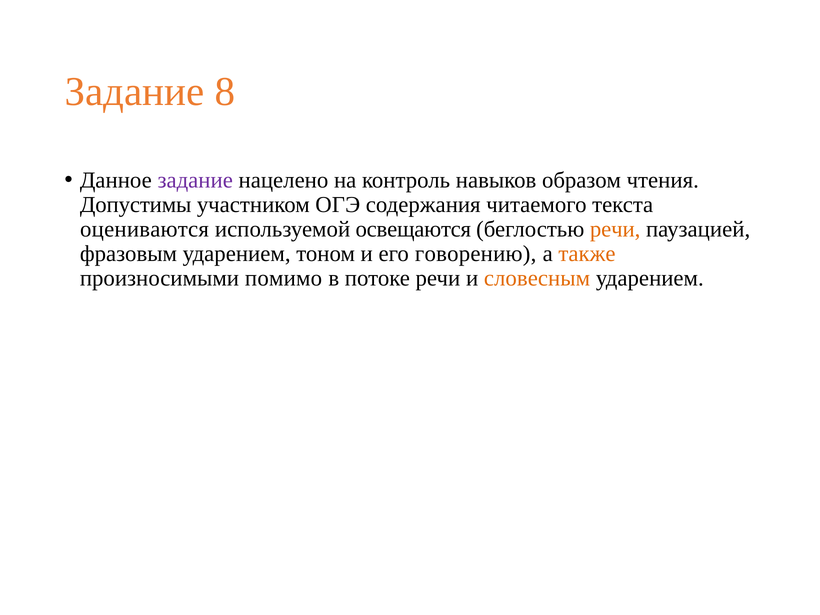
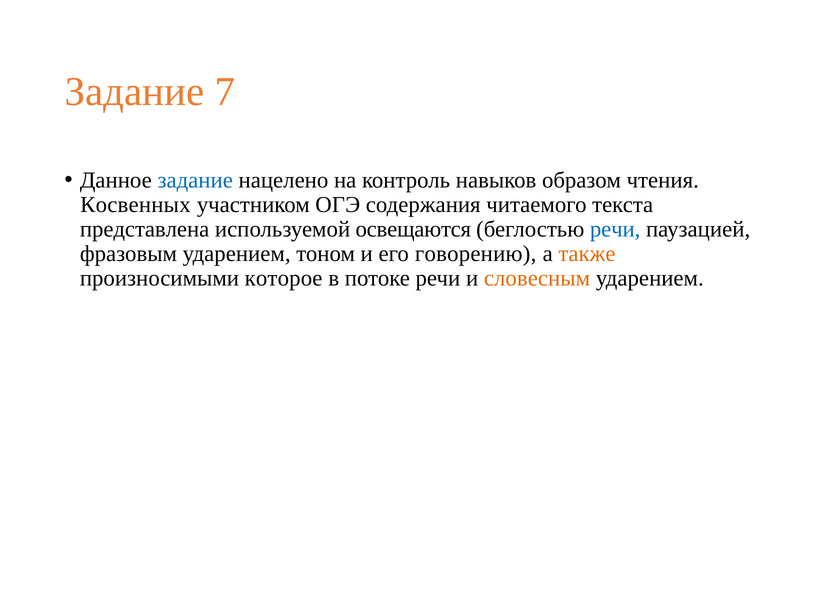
8: 8 -> 7
задание at (195, 180) colour: purple -> blue
Допустимы: Допустимы -> Косвенных
оцениваются: оцениваются -> представлена
речи at (615, 229) colour: orange -> blue
помимо: помимо -> которое
